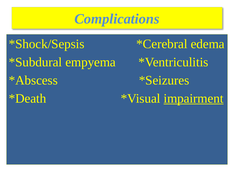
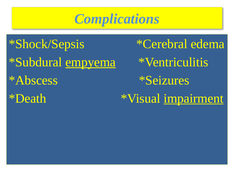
empyema underline: none -> present
